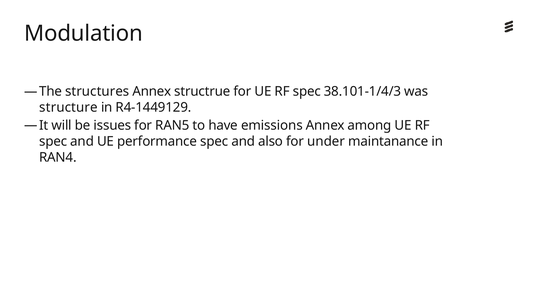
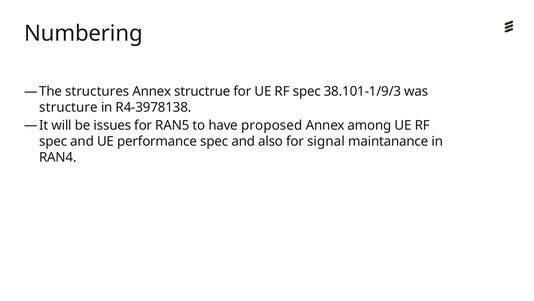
Modulation: Modulation -> Numbering
38.101-1/4/3: 38.101-1/4/3 -> 38.101-1/9/3
R4-1449129: R4-1449129 -> R4-3978138
emissions: emissions -> proposed
under: under -> signal
